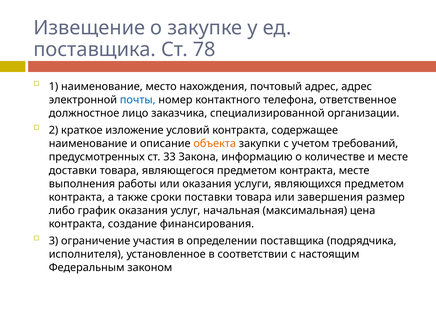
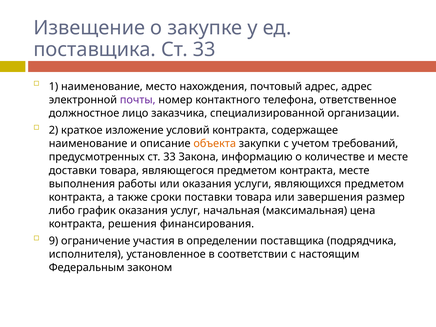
поставщика Ст 78: 78 -> 33
почты colour: blue -> purple
создание: создание -> решения
3: 3 -> 9
